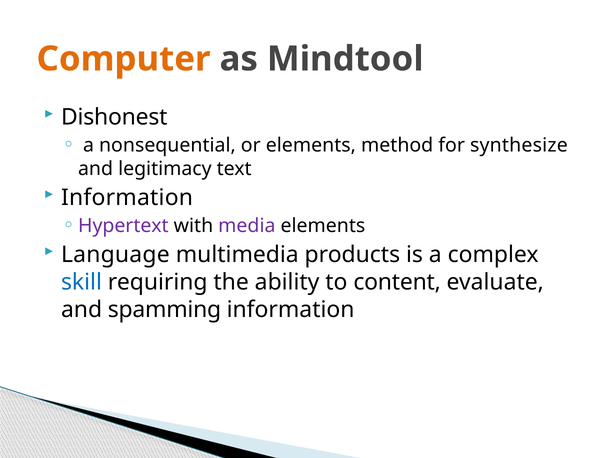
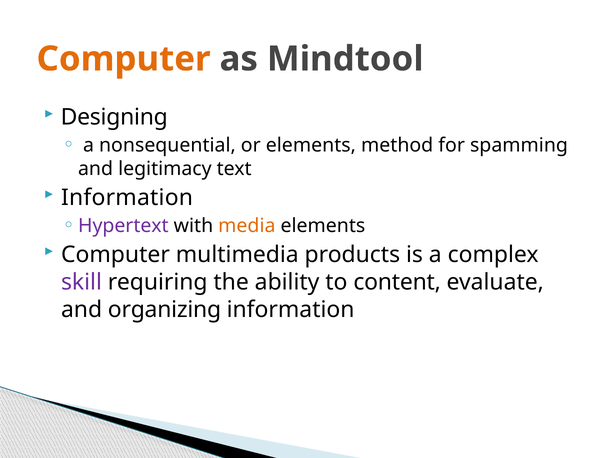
Dishonest: Dishonest -> Designing
synthesize: synthesize -> spamming
media colour: purple -> orange
Language at (115, 255): Language -> Computer
skill colour: blue -> purple
spamming: spamming -> organizing
